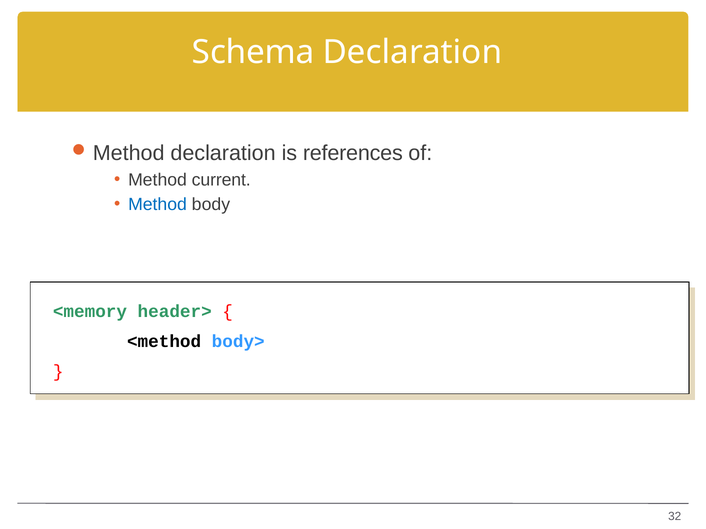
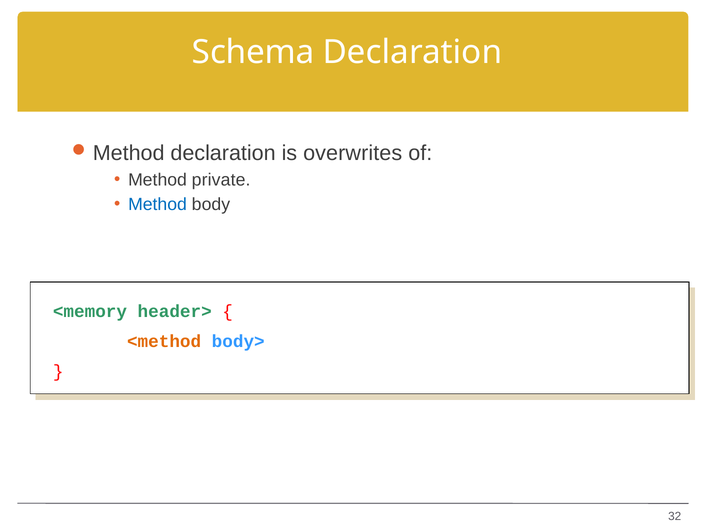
references: references -> overwrites
current: current -> private
<method colour: black -> orange
